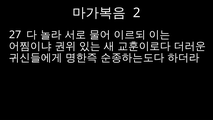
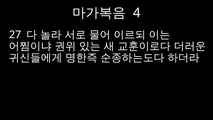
2: 2 -> 4
